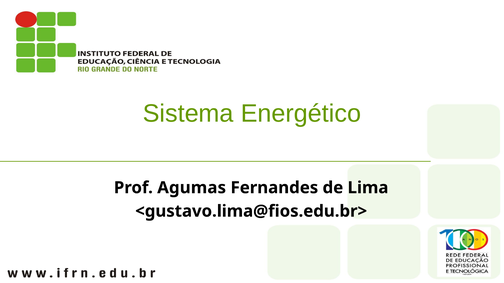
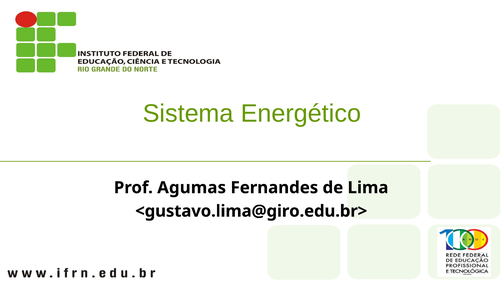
<gustavo.lima@fios.edu.br>: <gustavo.lima@fios.edu.br> -> <gustavo.lima@giro.edu.br>
